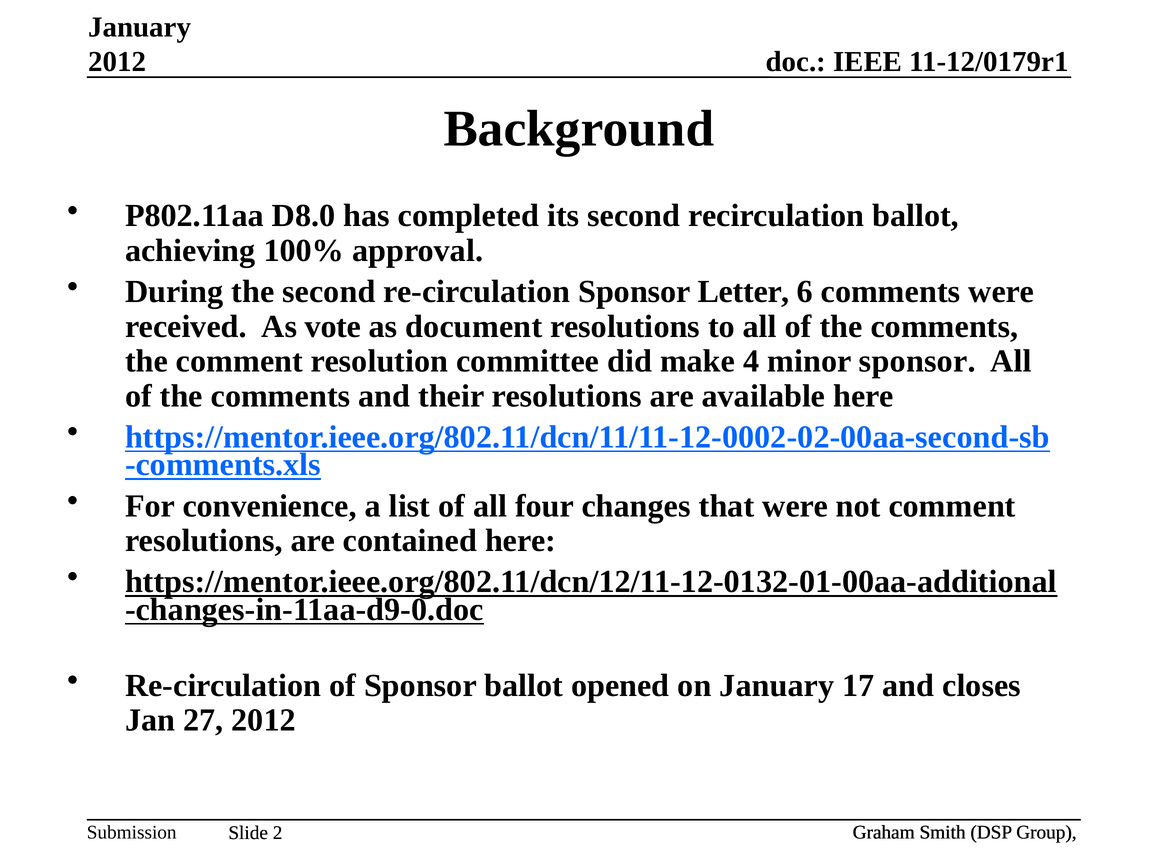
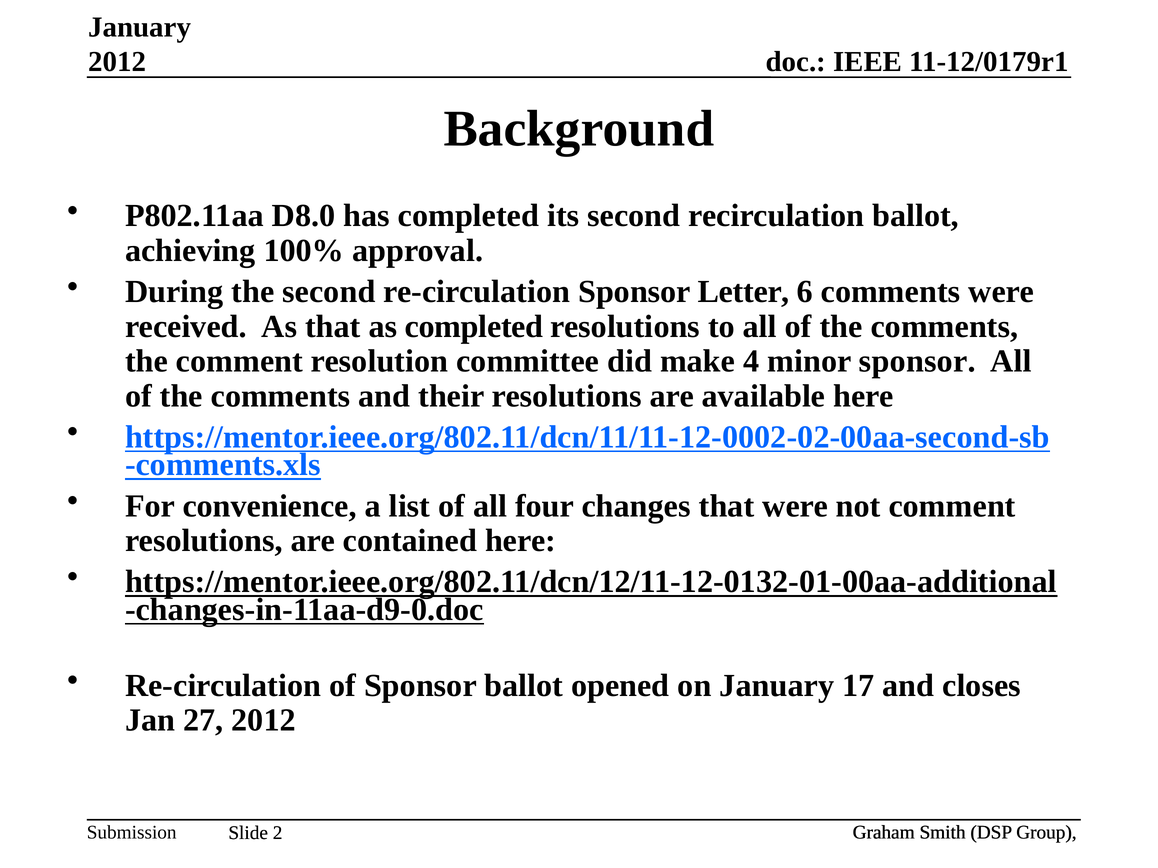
As vote: vote -> that
as document: document -> completed
